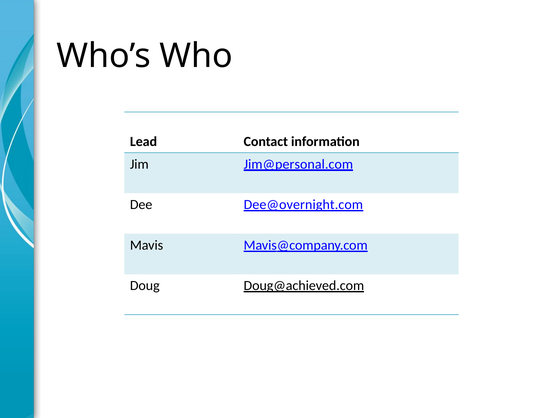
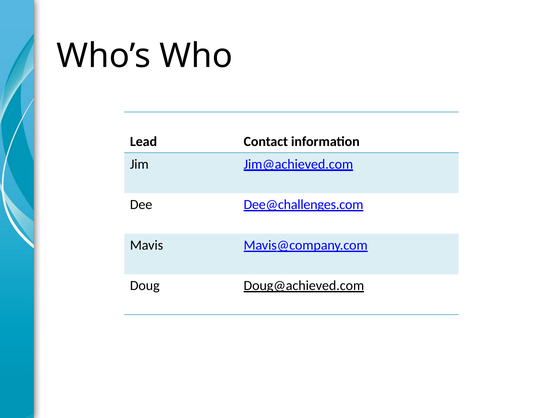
Jim@personal.com: Jim@personal.com -> Jim@achieved.com
Dee@overnight.com: Dee@overnight.com -> Dee@challenges.com
